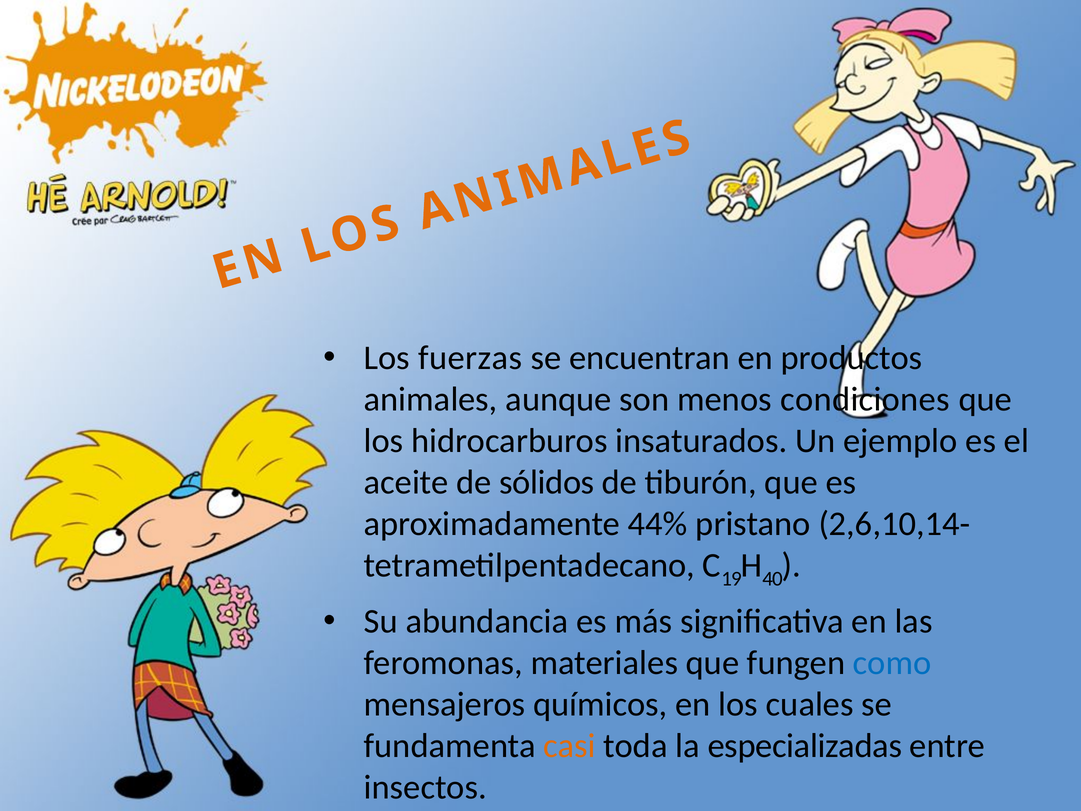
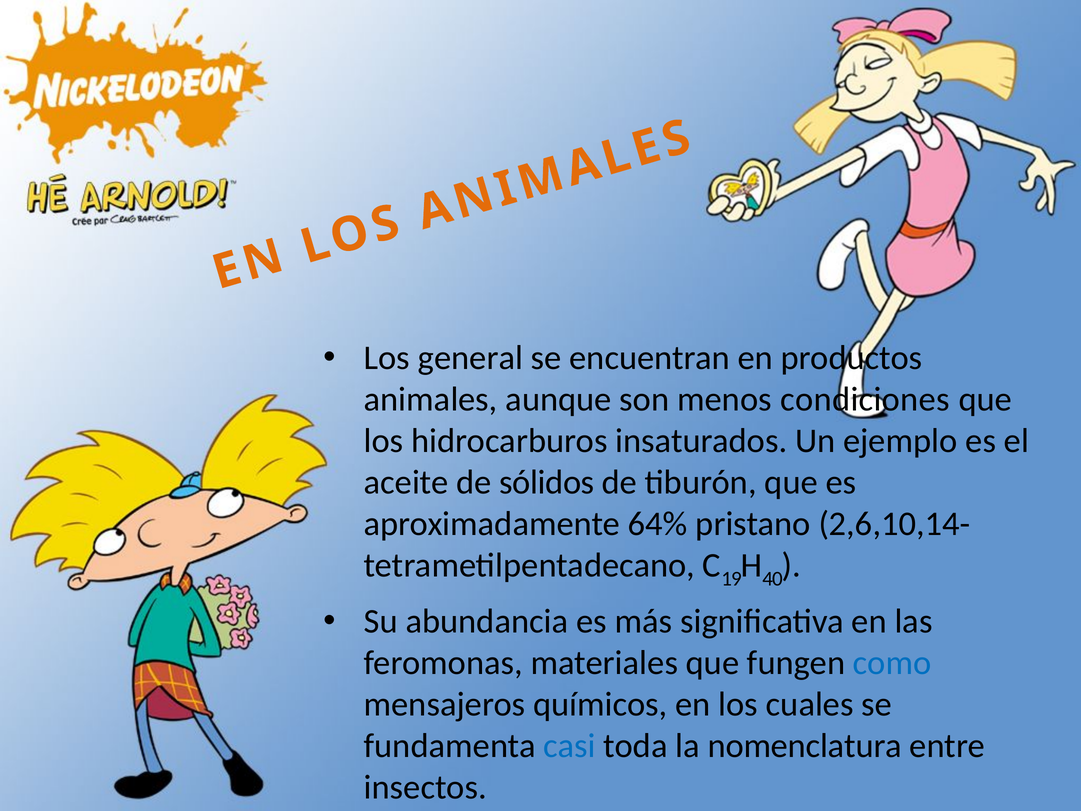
fuerzas: fuerzas -> general
44%: 44% -> 64%
casi colour: orange -> blue
especializadas: especializadas -> nomenclatura
